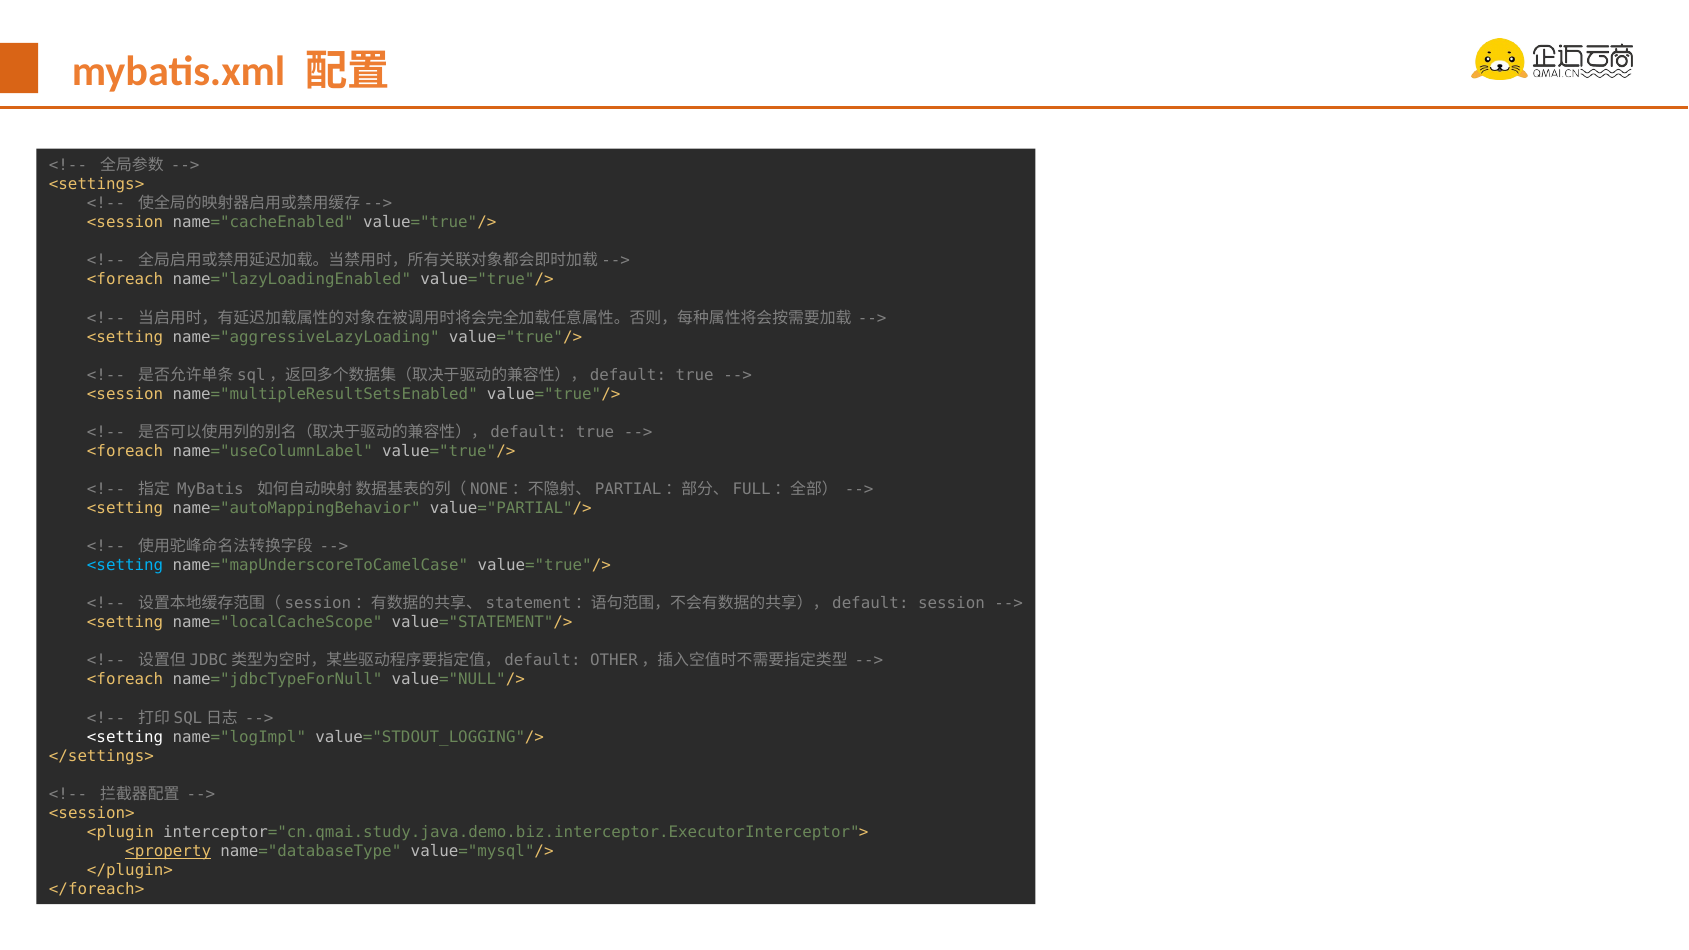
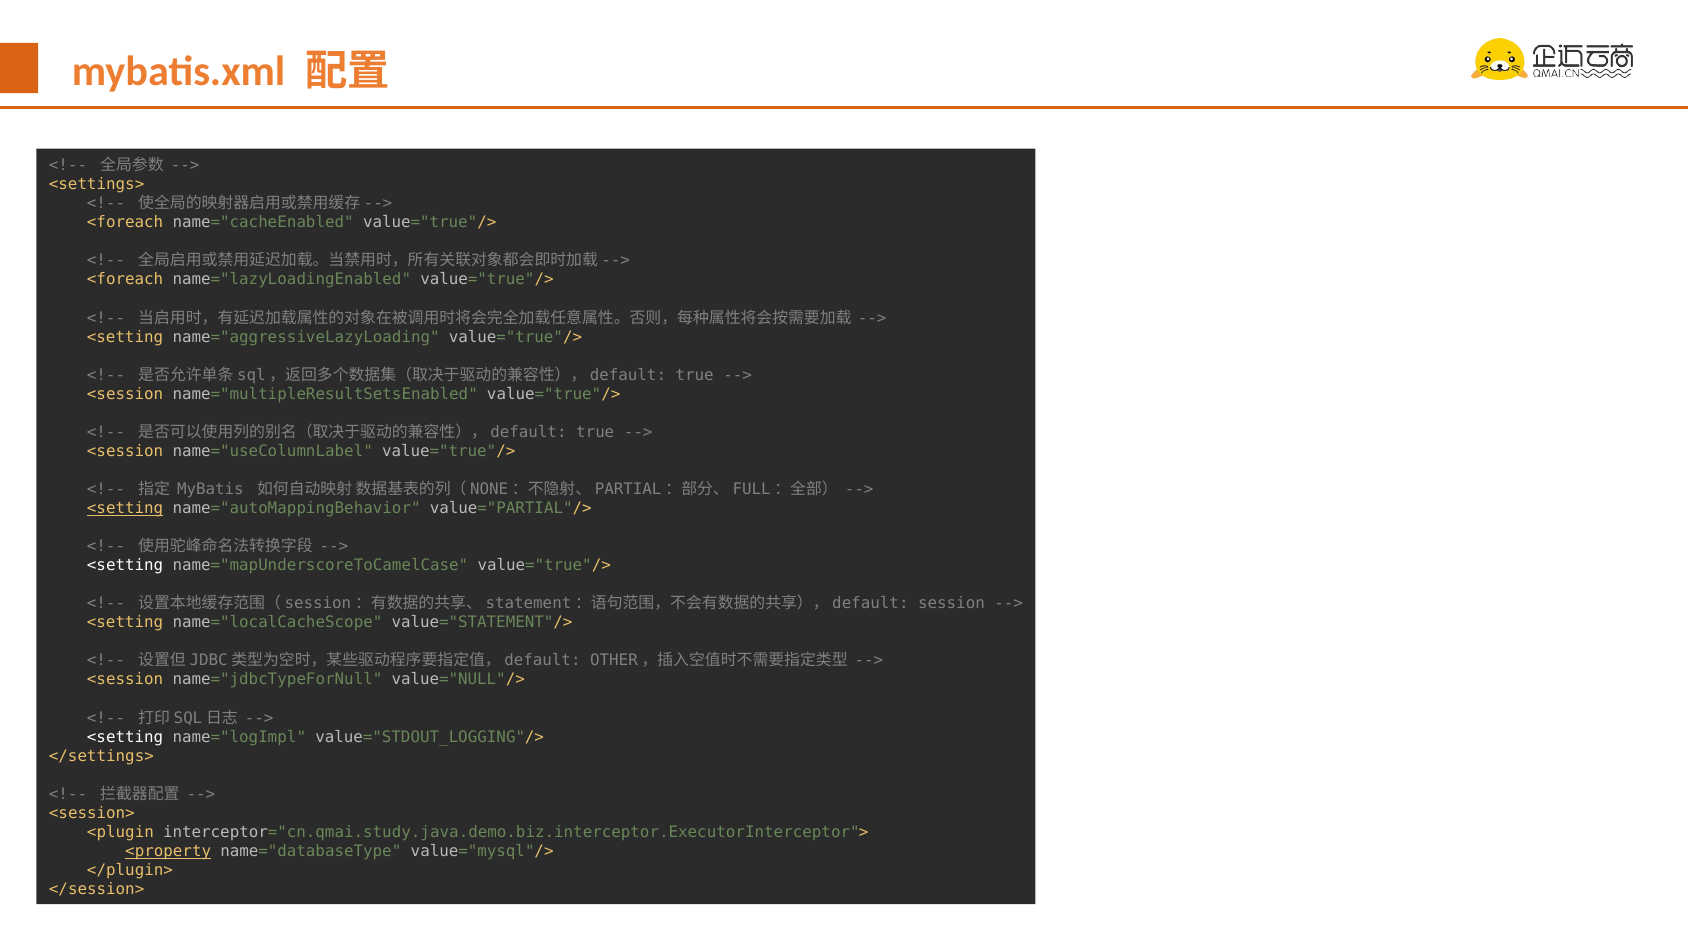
<session at (125, 223): <session -> <foreach
<foreach at (125, 451): <foreach -> <session
<setting at (125, 508) underline: none -> present
<setting at (125, 565) colour: light blue -> white
<foreach at (125, 680): <foreach -> <session
</foreach>: </foreach> -> </session>
